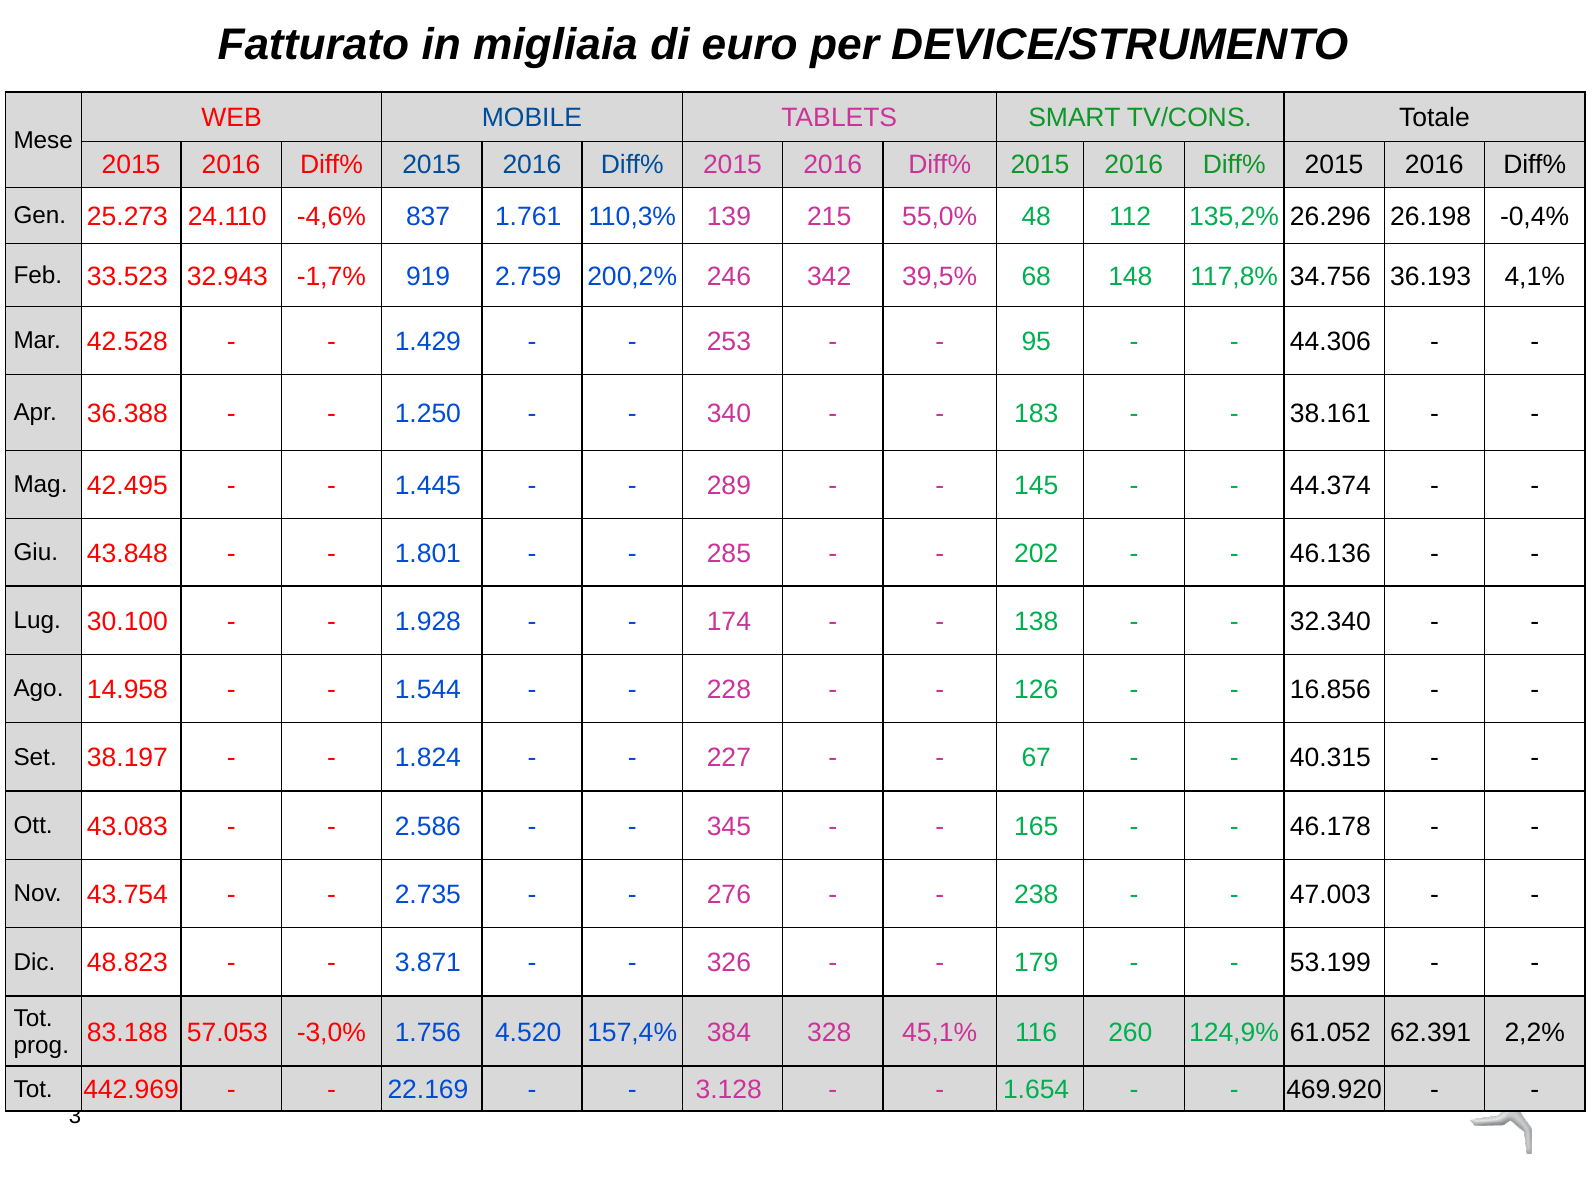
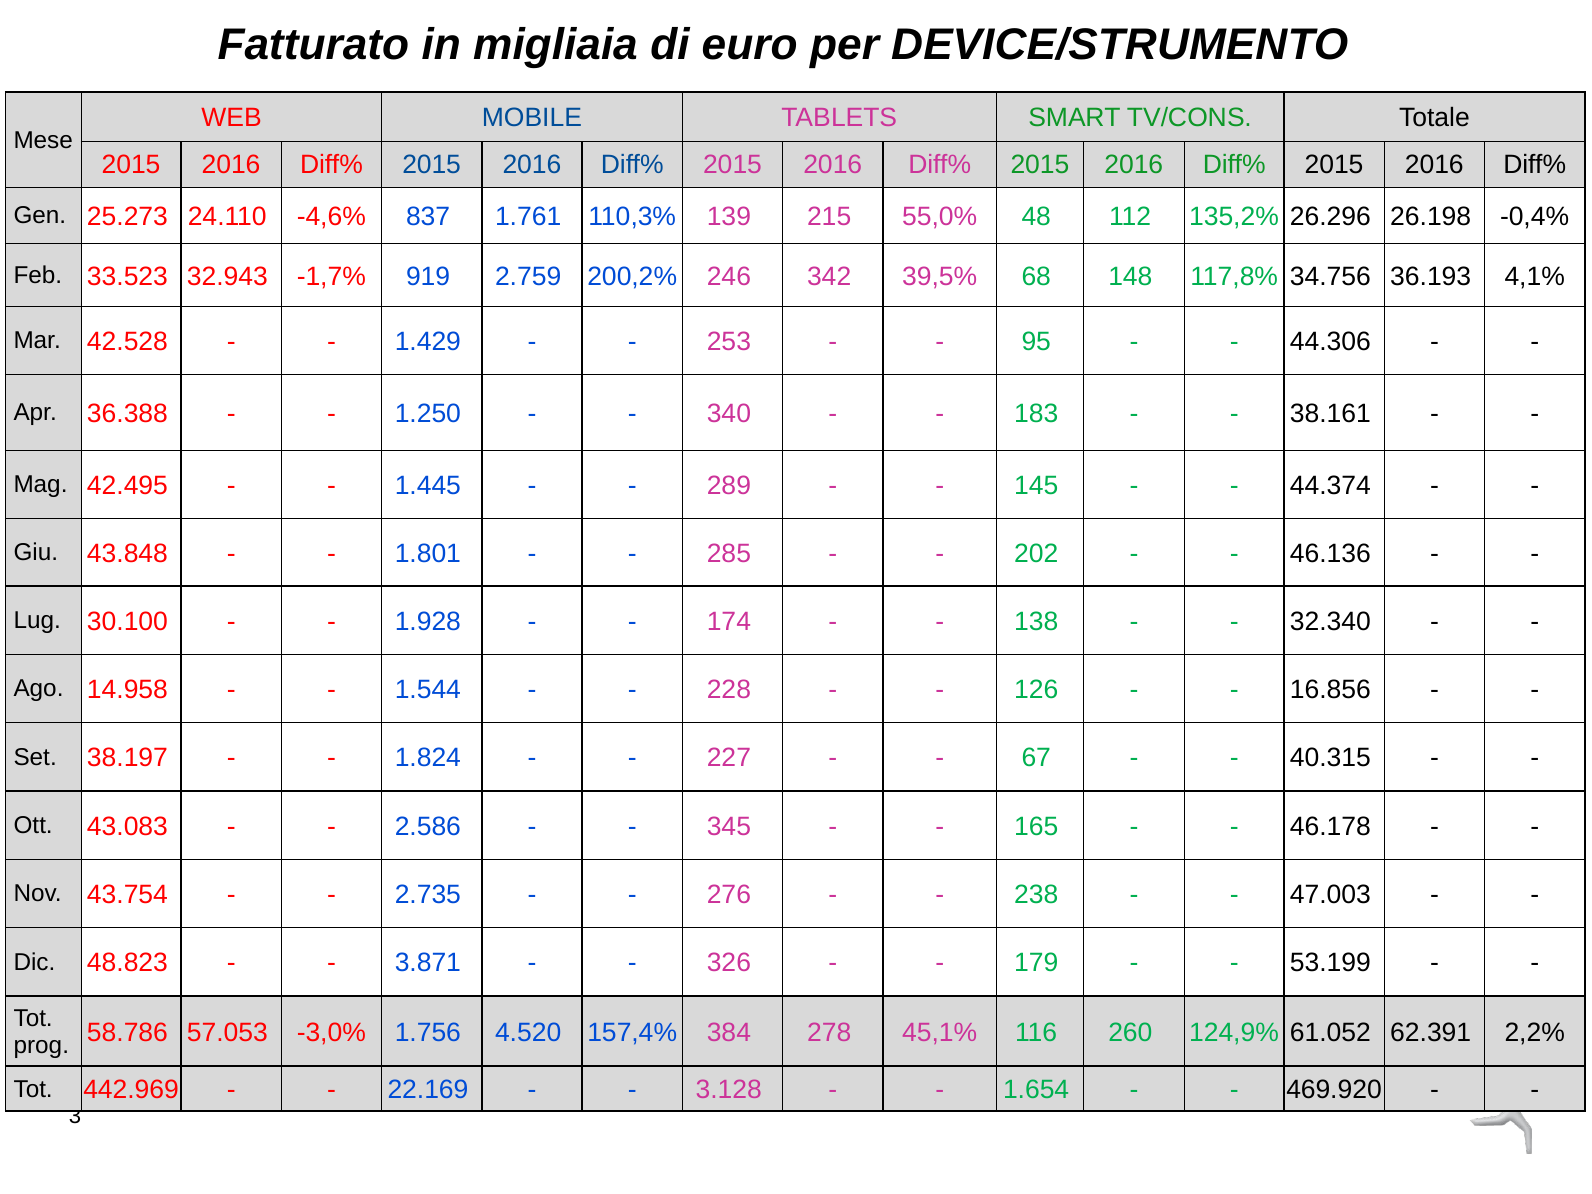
83.188: 83.188 -> 58.786
328: 328 -> 278
